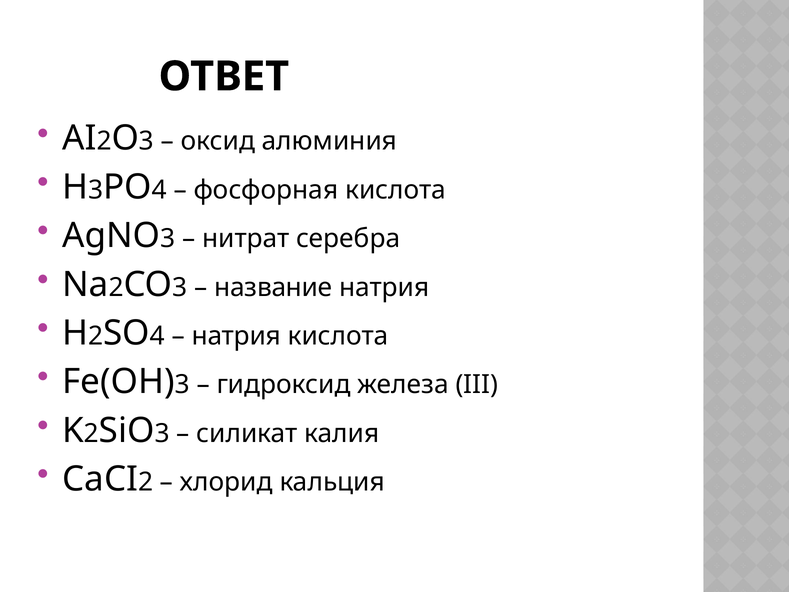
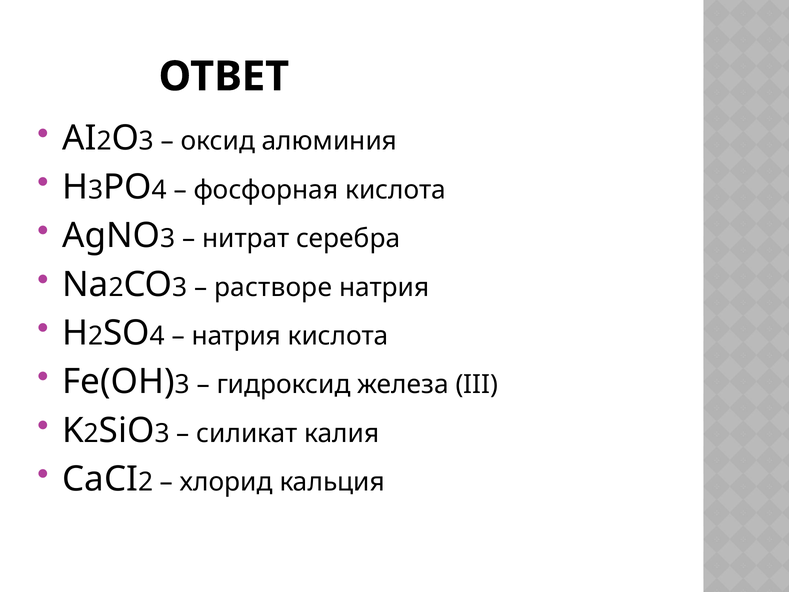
название: название -> растворе
